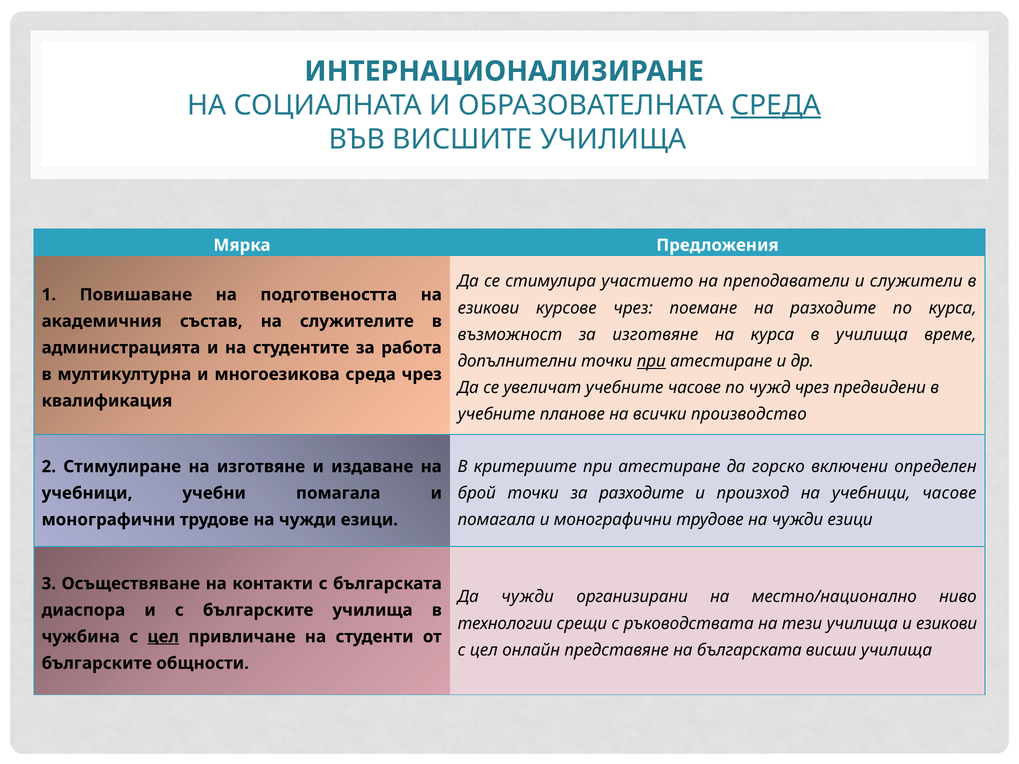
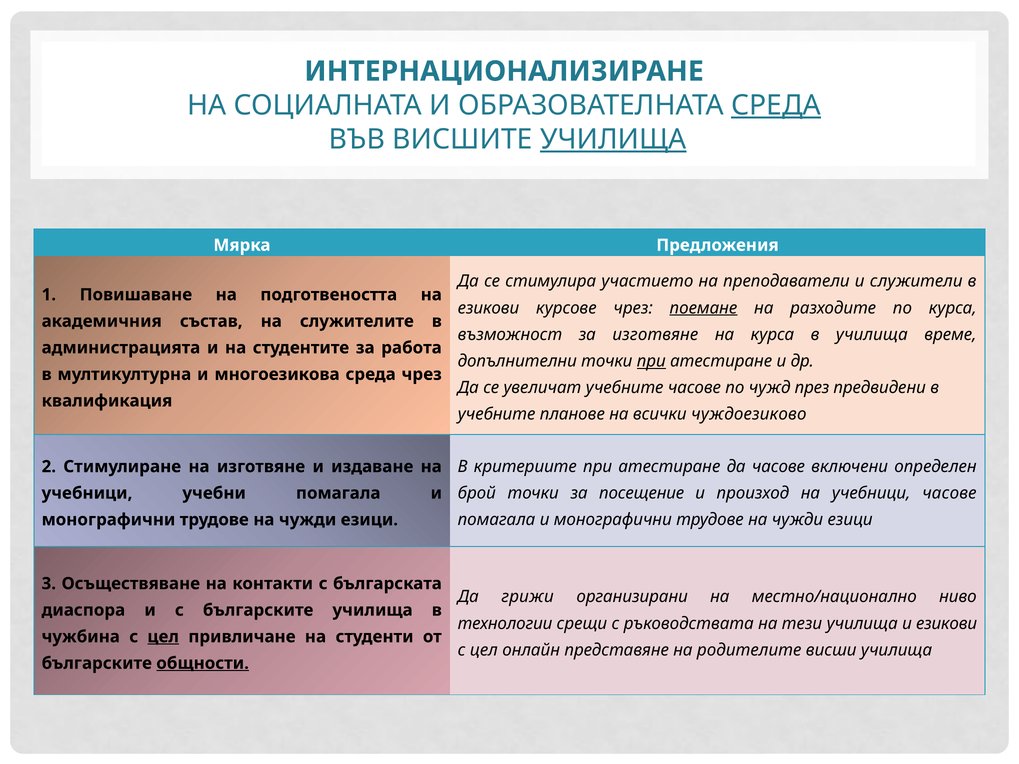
УЧИЛИЩА at (613, 139) underline: none -> present
поемане underline: none -> present
чужд чрез: чрез -> през
производство: производство -> чуждоезиково
да горско: горско -> часове
за разходите: разходите -> посещение
Да чужди: чужди -> грижи
на българската: българската -> родителите
общности underline: none -> present
